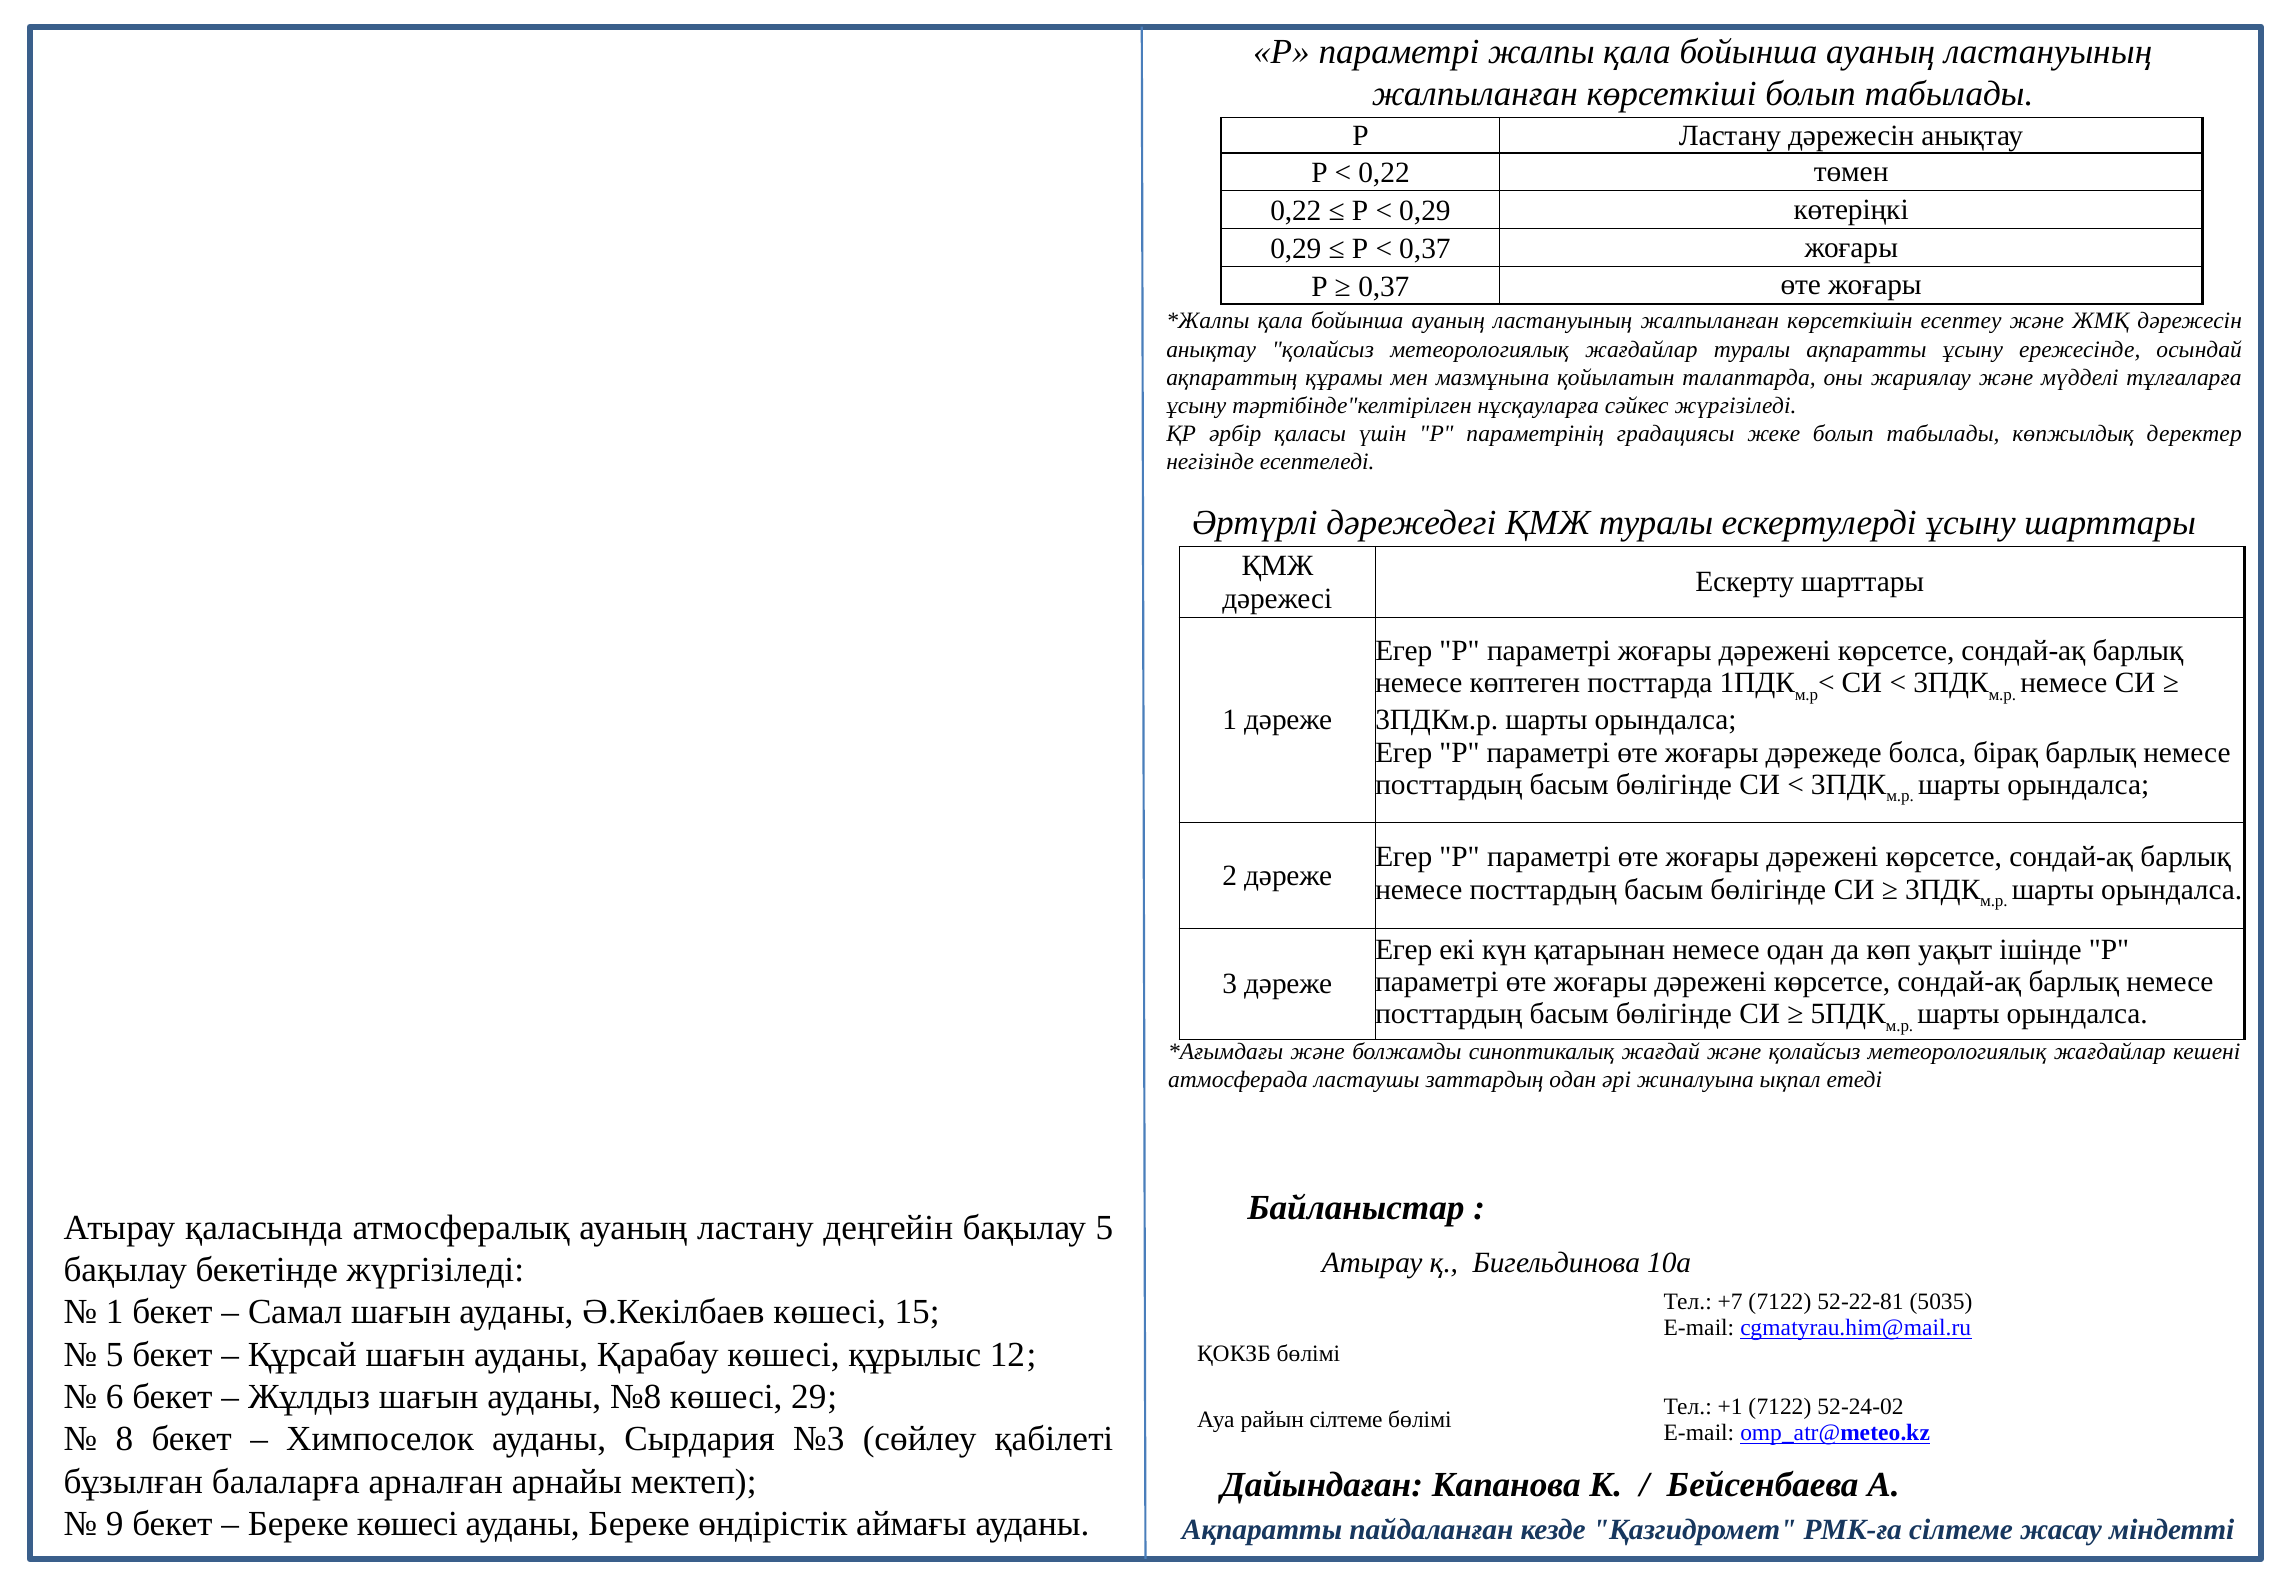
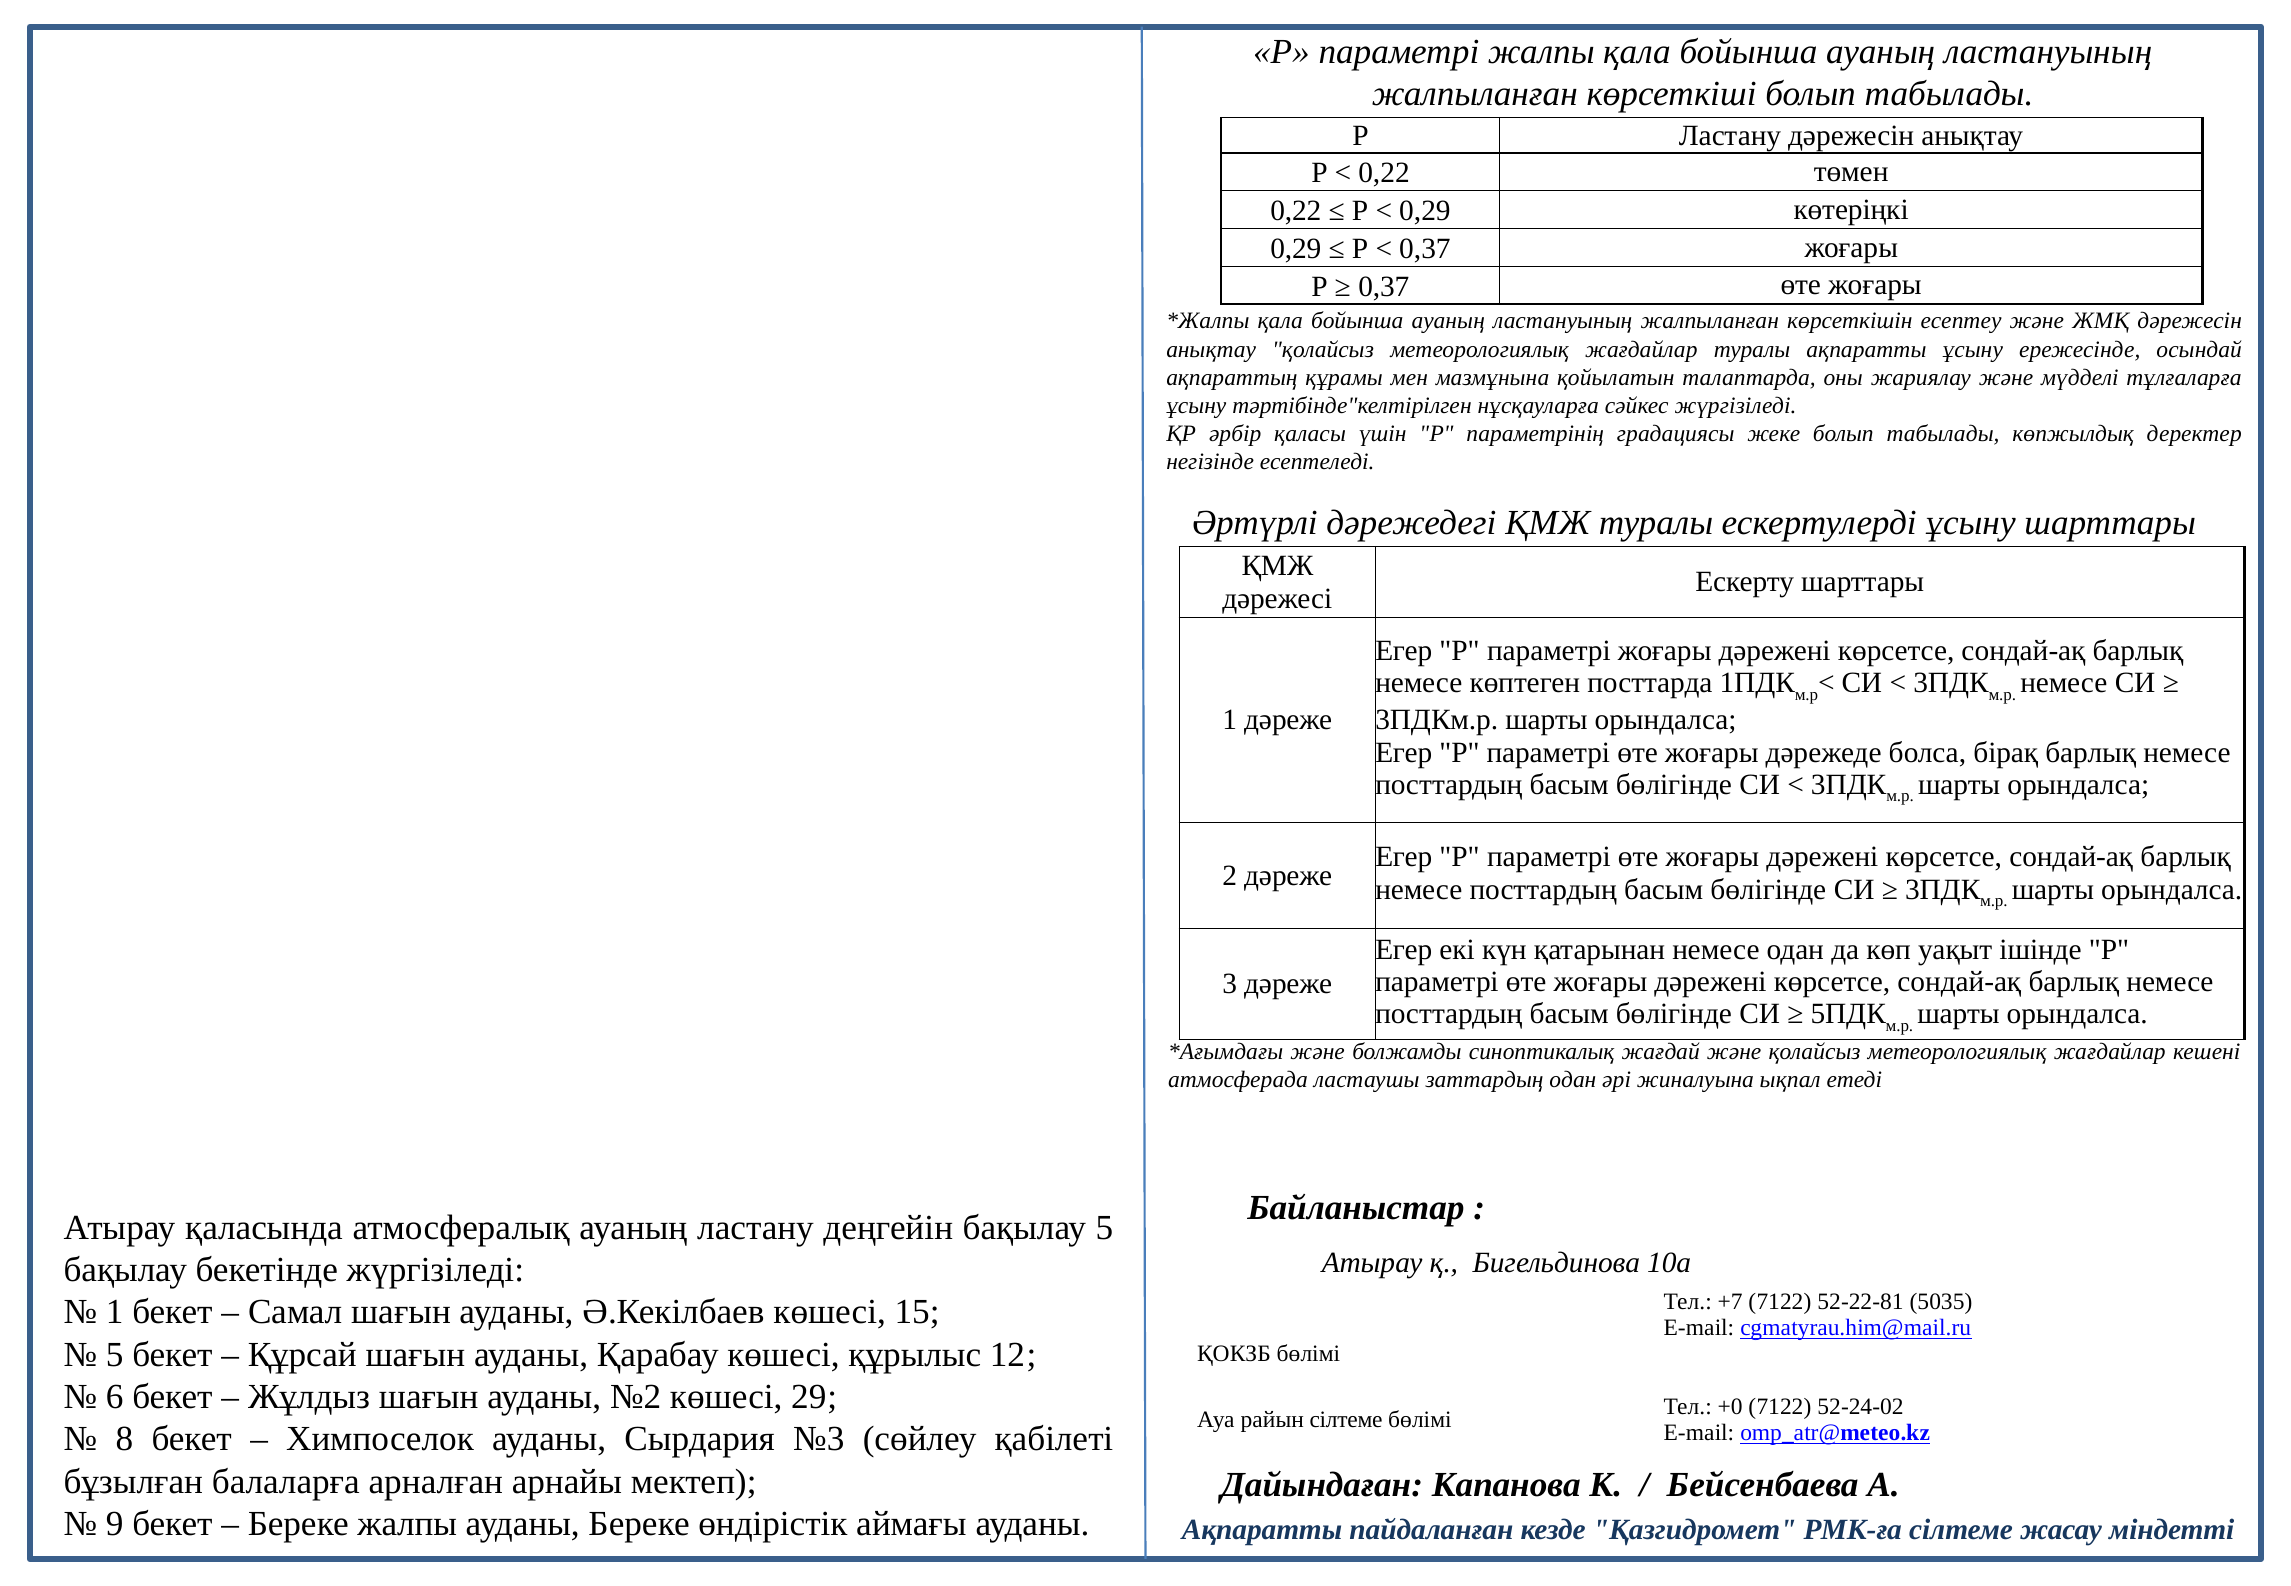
№8: №8 -> №2
+1: +1 -> +0
Береке көшесі: көшесі -> жалпы
